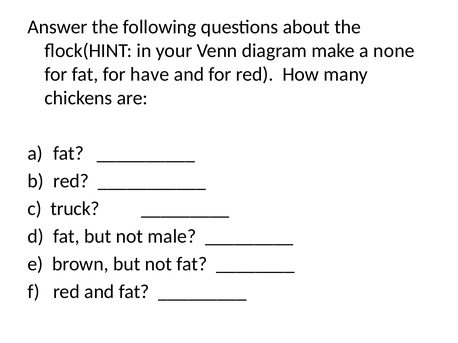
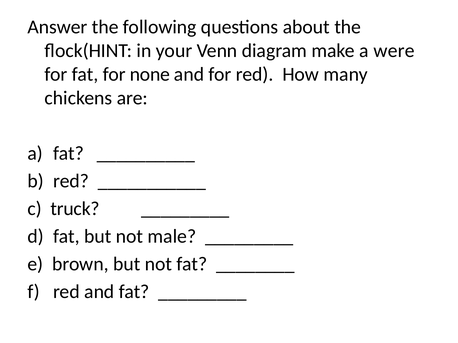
none: none -> were
have: have -> none
